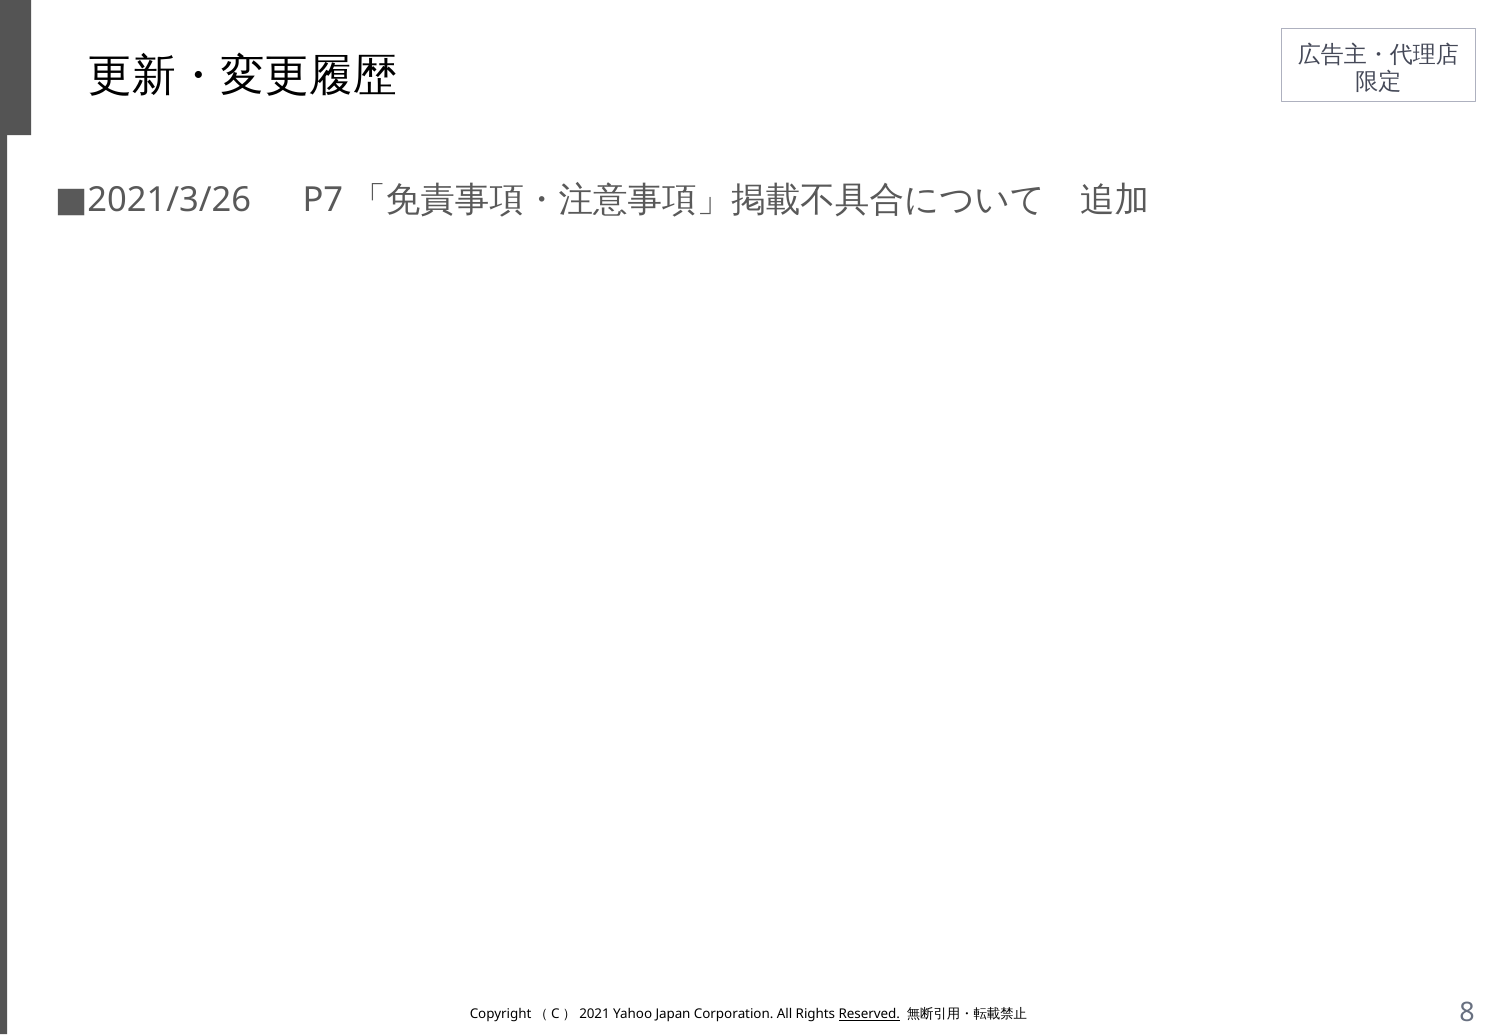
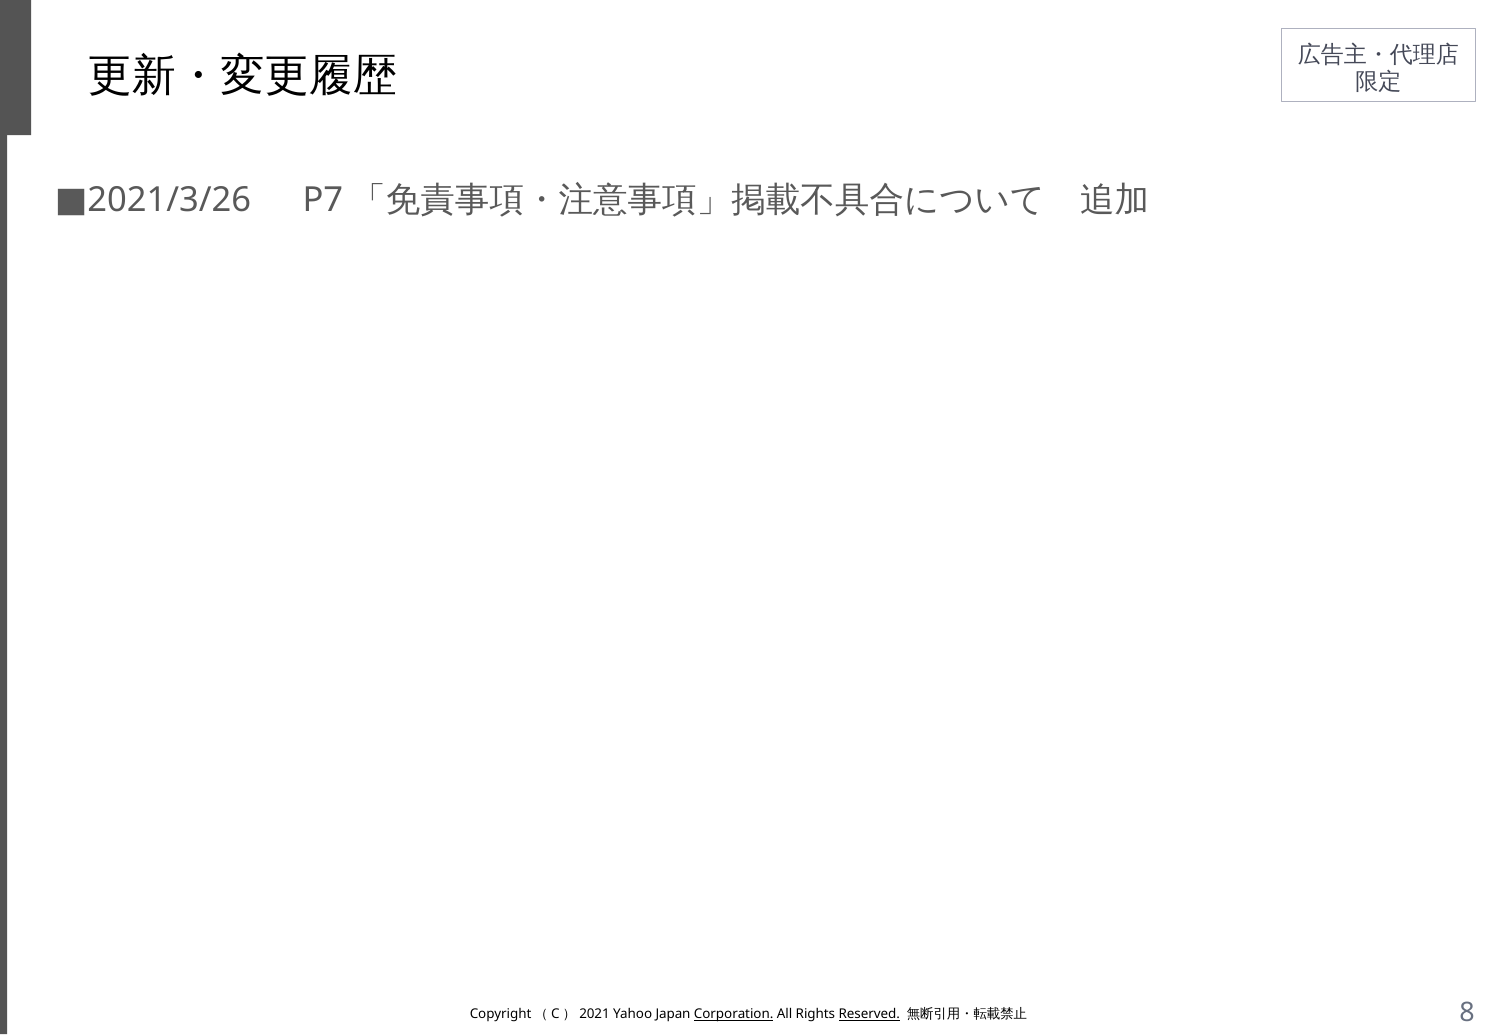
Corporation underline: none -> present
